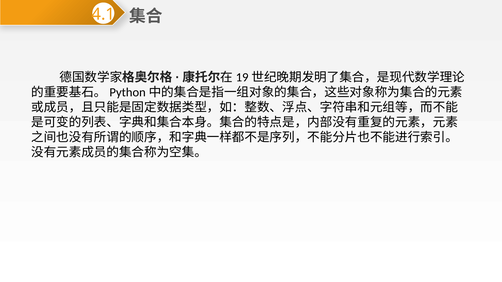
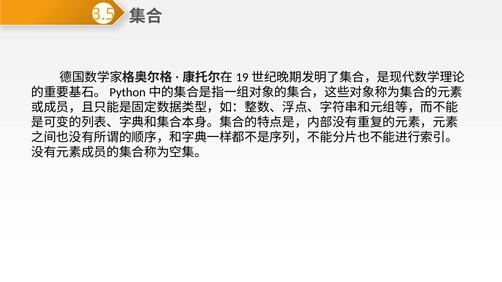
4.1: 4.1 -> 3.5
